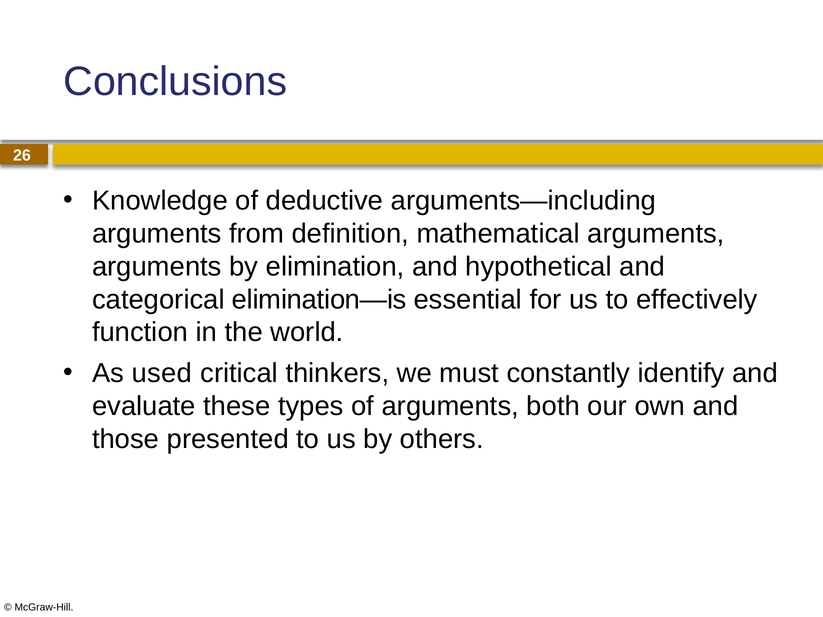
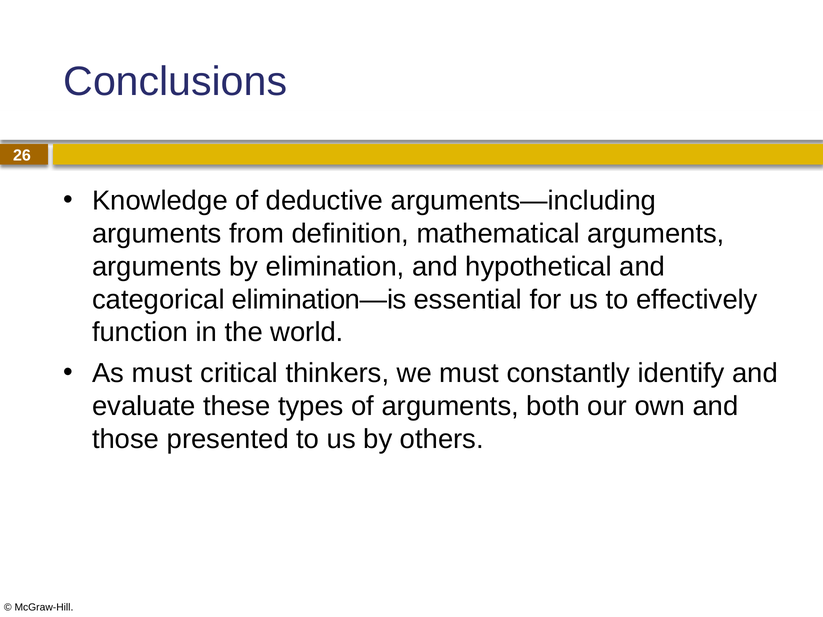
As used: used -> must
